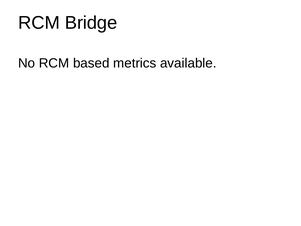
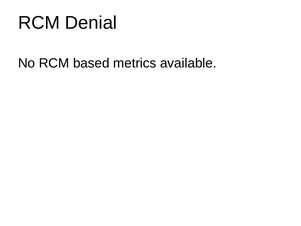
Bridge: Bridge -> Denial
